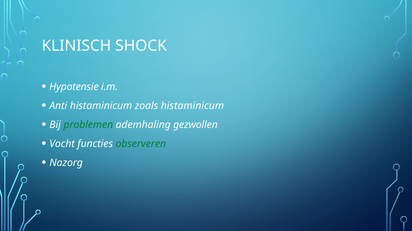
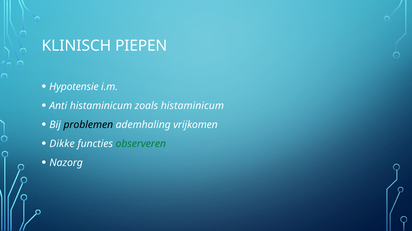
SHOCK: SHOCK -> PIEPEN
problemen colour: green -> black
gezwollen: gezwollen -> vrijkomen
Vocht: Vocht -> Dikke
